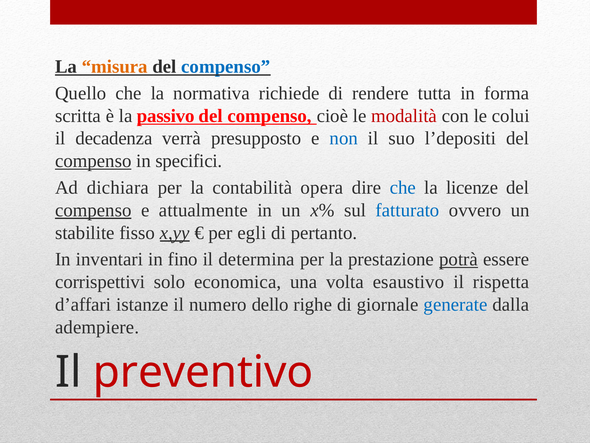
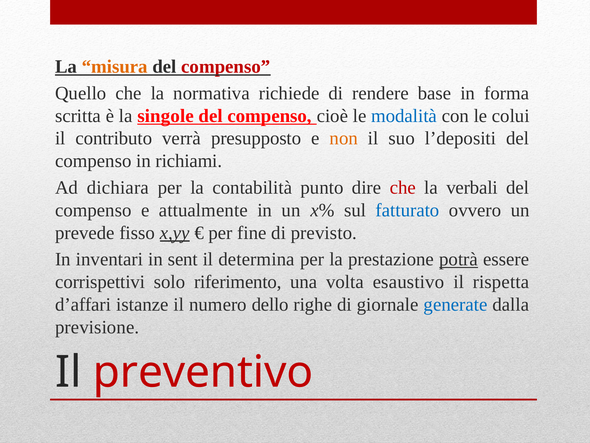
compenso at (226, 67) colour: blue -> red
tutta: tutta -> base
passivo: passivo -> singole
modalità colour: red -> blue
decadenza: decadenza -> contributo
non colour: blue -> orange
compenso at (93, 161) underline: present -> none
specifici: specifici -> richiami
opera: opera -> punto
che at (403, 187) colour: blue -> red
licenze: licenze -> verbali
compenso at (93, 210) underline: present -> none
stabilite: stabilite -> prevede
egli: egli -> fine
pertanto: pertanto -> previsto
fino: fino -> sent
economica: economica -> riferimento
adempiere: adempiere -> previsione
